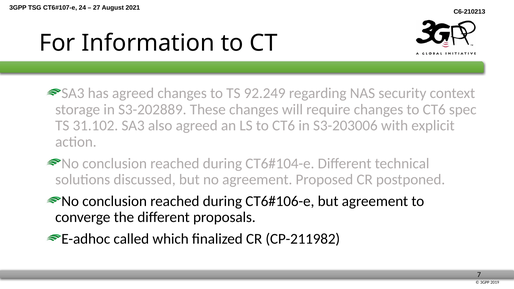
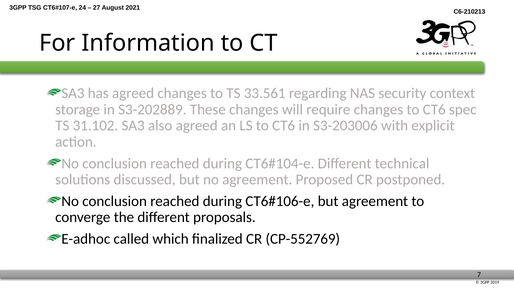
92.249: 92.249 -> 33.561
CP-211982: CP-211982 -> CP-552769
